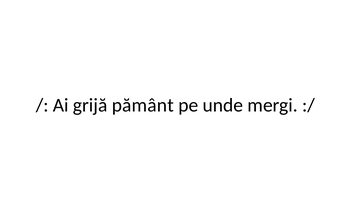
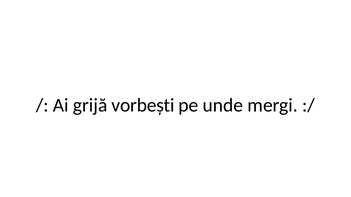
pământ: pământ -> vorbești
